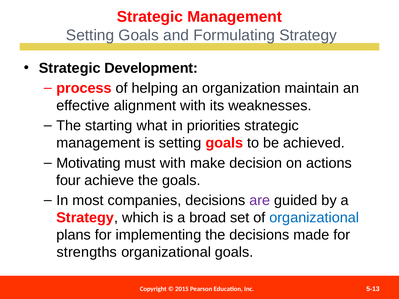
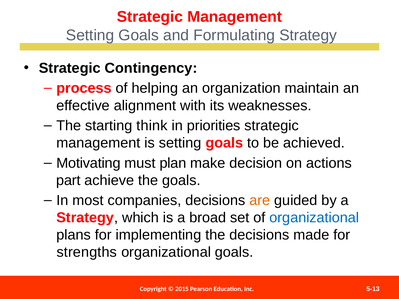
Development: Development -> Contingency
what: what -> think
must with: with -> plan
four: four -> part
are colour: purple -> orange
